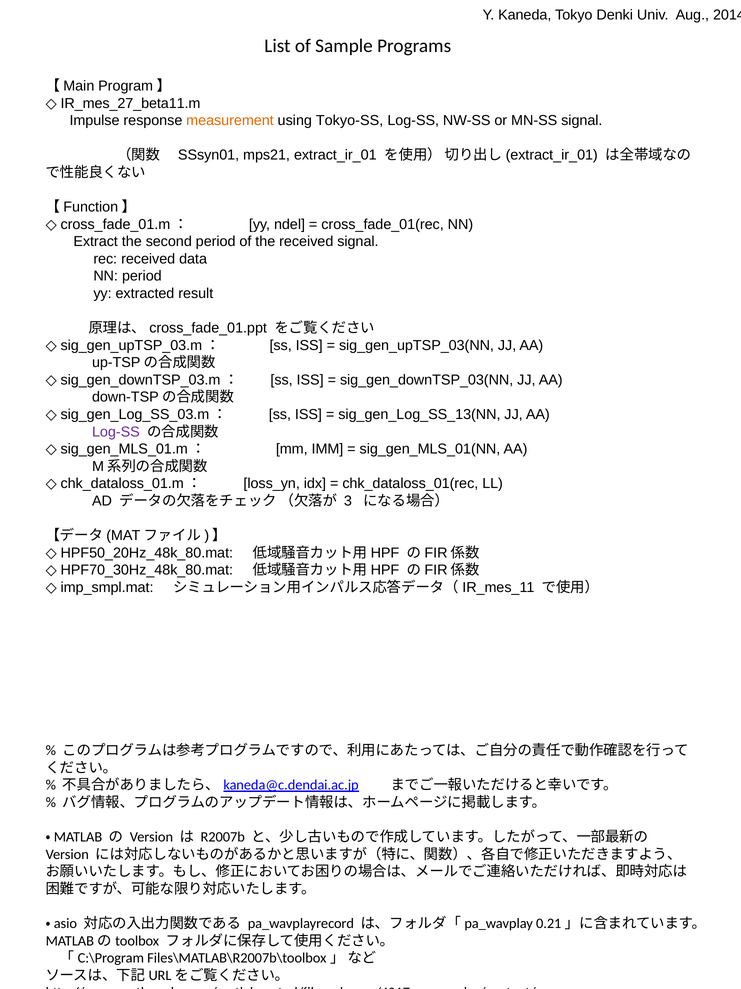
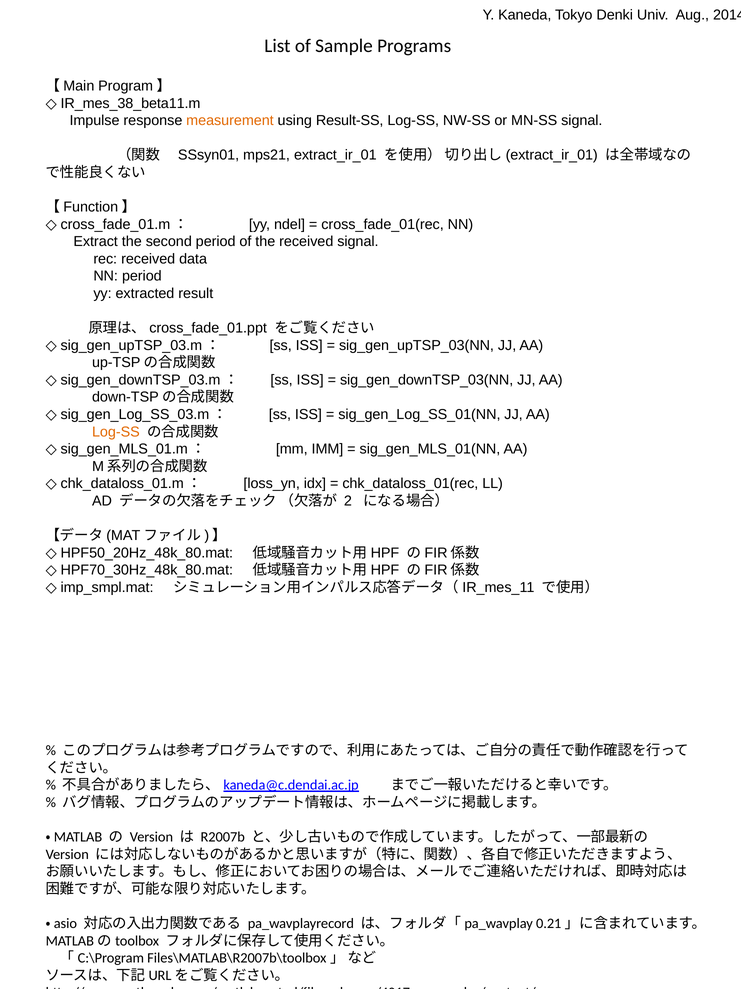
IR_mes_27_beta11.m: IR_mes_27_beta11.m -> IR_mes_38_beta11.m
Tokyo-SS: Tokyo-SS -> Result-SS
sig_gen_Log_SS_13(NN: sig_gen_Log_SS_13(NN -> sig_gen_Log_SS_01(NN
Log-SS at (116, 431) colour: purple -> orange
3: 3 -> 2
